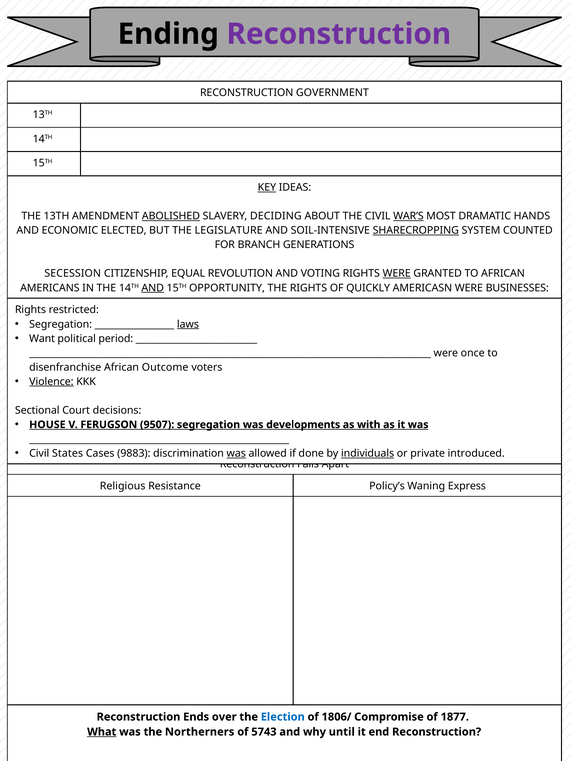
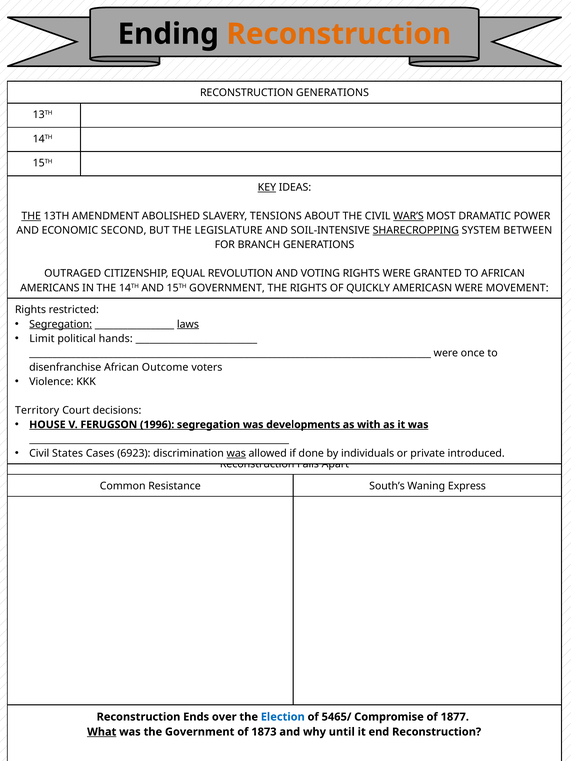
Reconstruction at (339, 34) colour: purple -> orange
RECONSTRUCTION GOVERNMENT: GOVERNMENT -> GENERATIONS
THE at (31, 216) underline: none -> present
ABOLISHED underline: present -> none
DECIDING: DECIDING -> TENSIONS
HANDS: HANDS -> POWER
ELECTED: ELECTED -> SECOND
COUNTED: COUNTED -> BETWEEN
SECESSION: SECESSION -> OUTRAGED
WERE at (397, 274) underline: present -> none
AND at (153, 288) underline: present -> none
15TH OPPORTUNITY: OPPORTUNITY -> GOVERNMENT
BUSINESSES: BUSINESSES -> MOVEMENT
Segregation at (61, 324) underline: none -> present
Want: Want -> Limit
period: period -> hands
Violence underline: present -> none
Sectional: Sectional -> Territory
9507: 9507 -> 1996
9883: 9883 -> 6923
individuals underline: present -> none
Religious: Religious -> Common
Policy’s: Policy’s -> South’s
1806/: 1806/ -> 5465/
the Northerners: Northerners -> Government
5743: 5743 -> 1873
